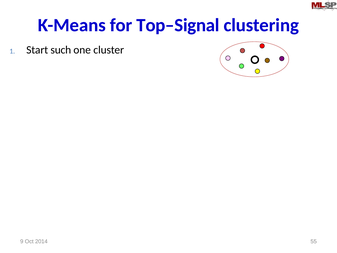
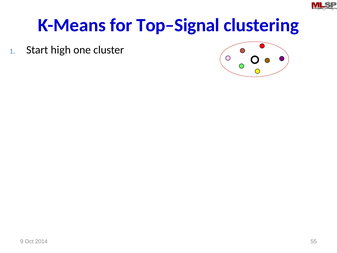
such: such -> high
